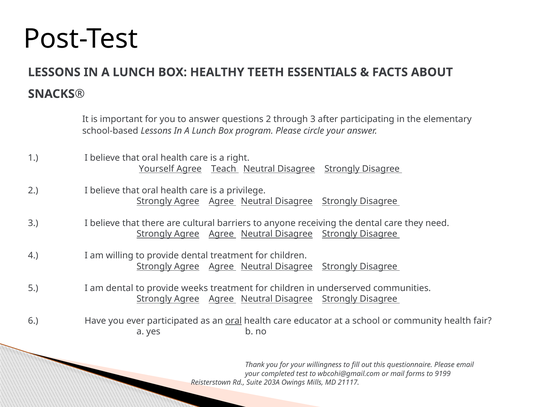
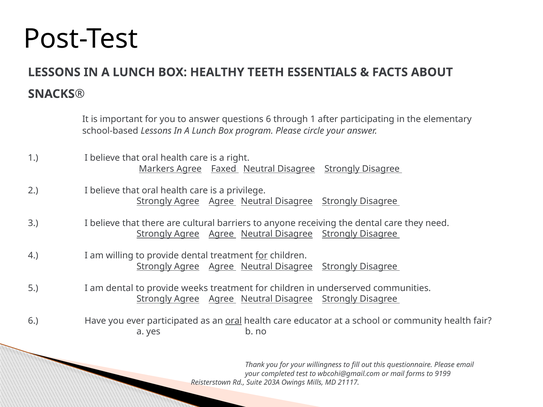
questions 2: 2 -> 6
through 3: 3 -> 1
Yourself: Yourself -> Markers
Teach: Teach -> Faxed
for at (262, 256) underline: none -> present
